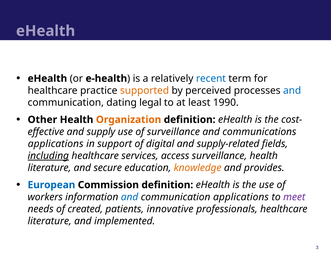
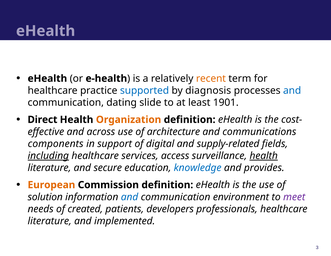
recent colour: blue -> orange
supported colour: orange -> blue
perceived: perceived -> diagnosis
legal: legal -> slide
1990: 1990 -> 1901
Other: Other -> Direct
supply: supply -> across
of surveillance: surveillance -> architecture
applications at (56, 144): applications -> components
health at (264, 156) underline: none -> present
knowledge colour: orange -> blue
European colour: blue -> orange
workers: workers -> solution
communication applications: applications -> environment
innovative: innovative -> developers
